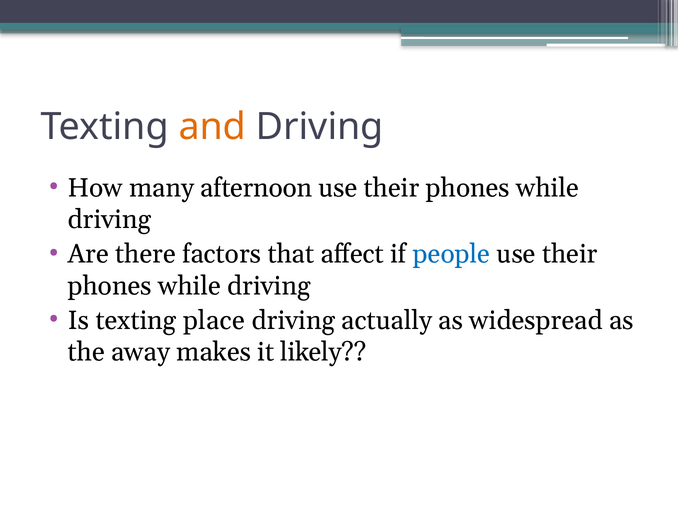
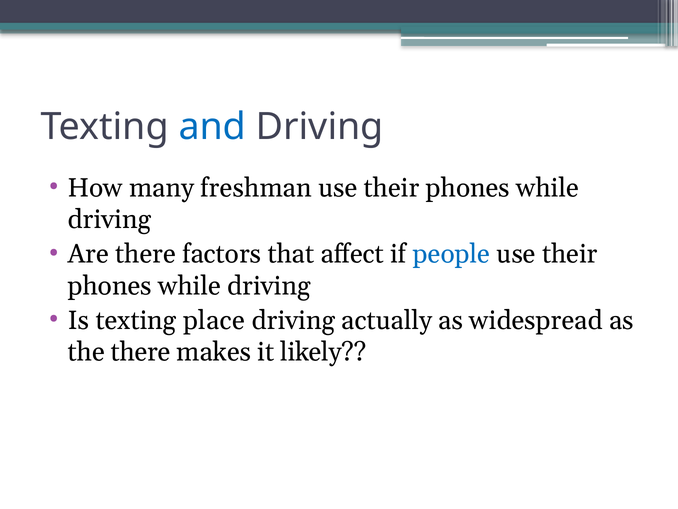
and colour: orange -> blue
afternoon: afternoon -> freshman
the away: away -> there
